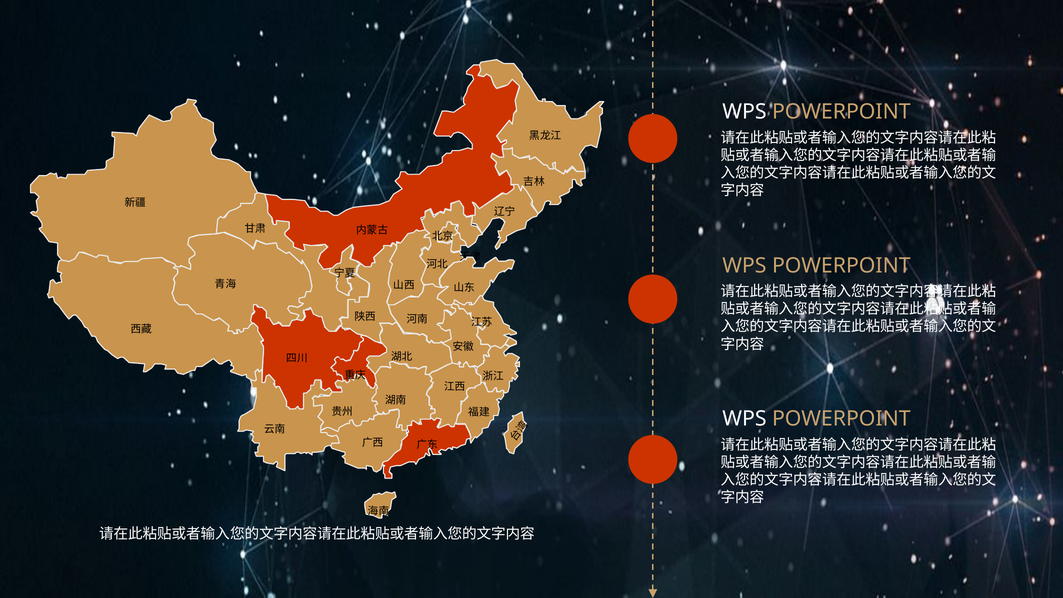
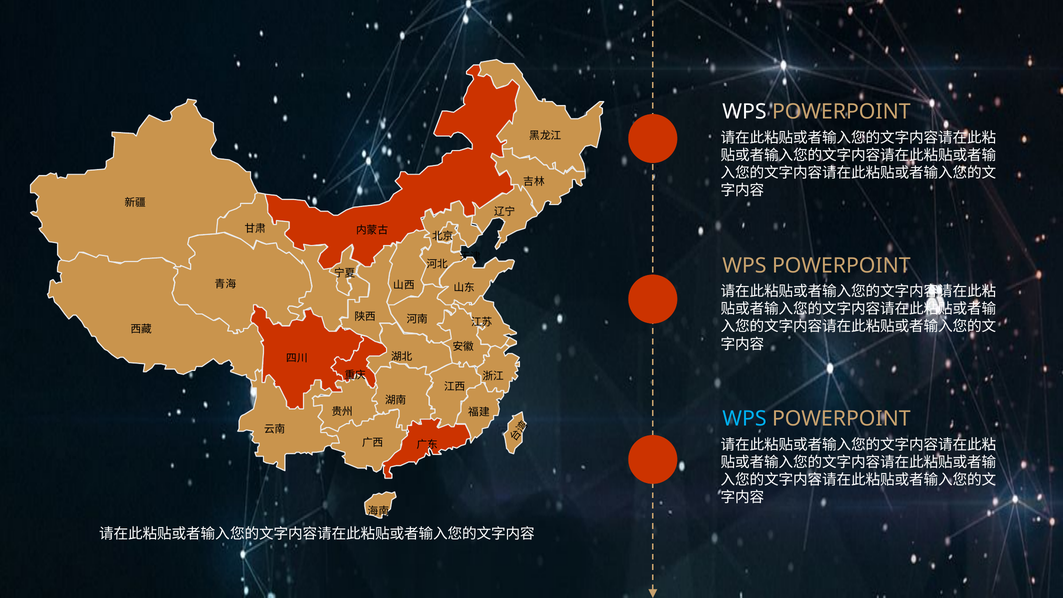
WPS at (744, 419) colour: white -> light blue
